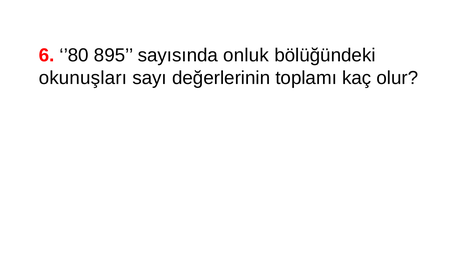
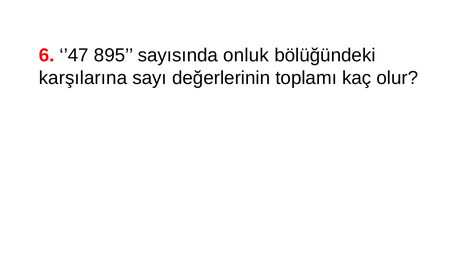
’80: ’80 -> ’47
okunuşları: okunuşları -> karşılarına
